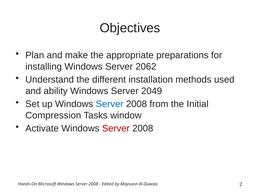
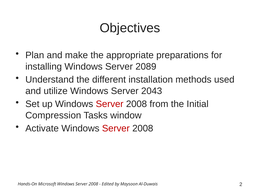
2062: 2062 -> 2089
ability: ability -> utilize
2049: 2049 -> 2043
Server at (110, 104) colour: blue -> red
